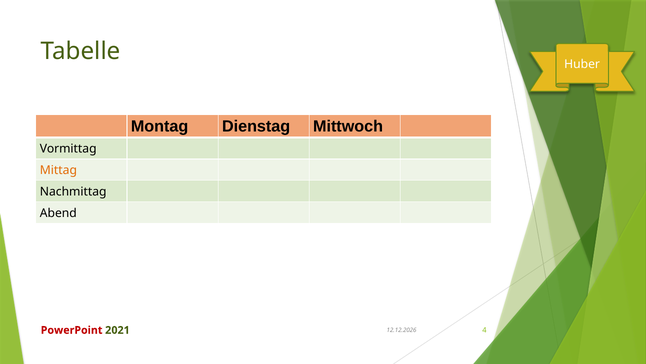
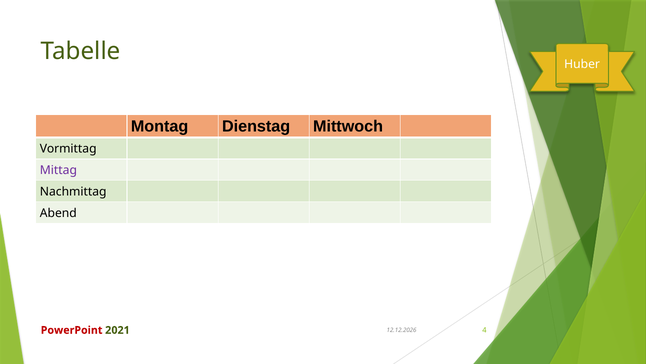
Mittag colour: orange -> purple
